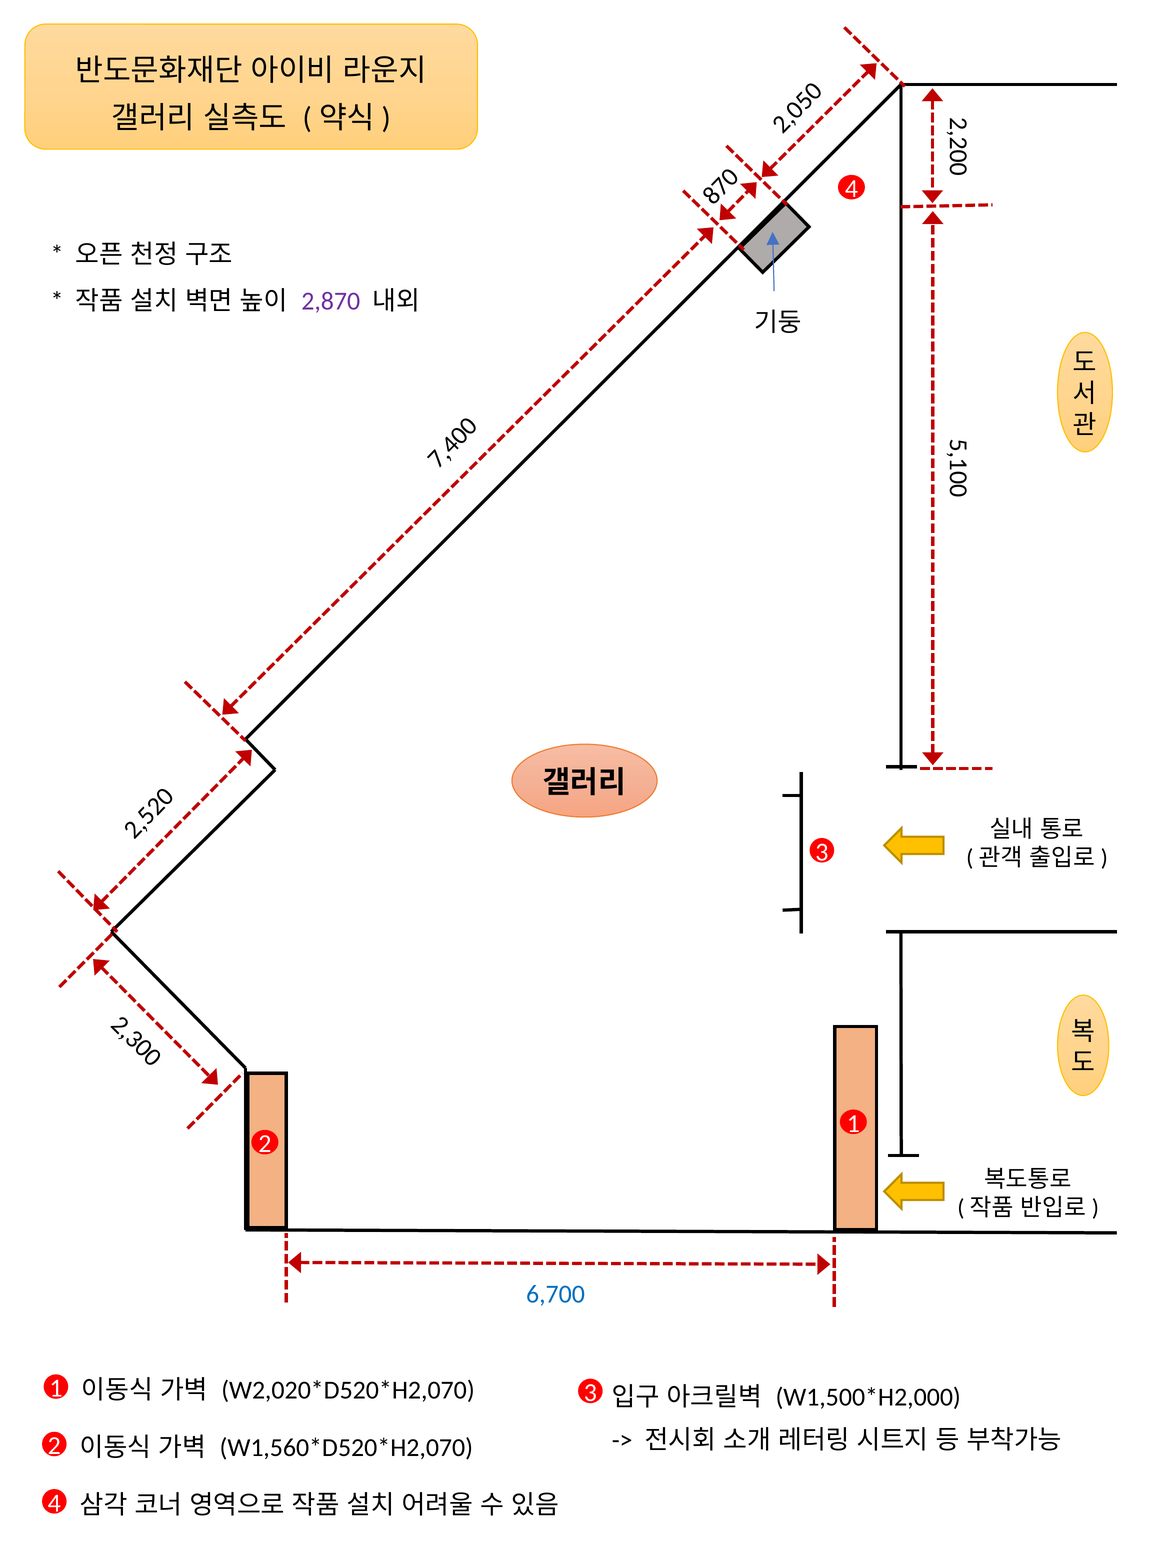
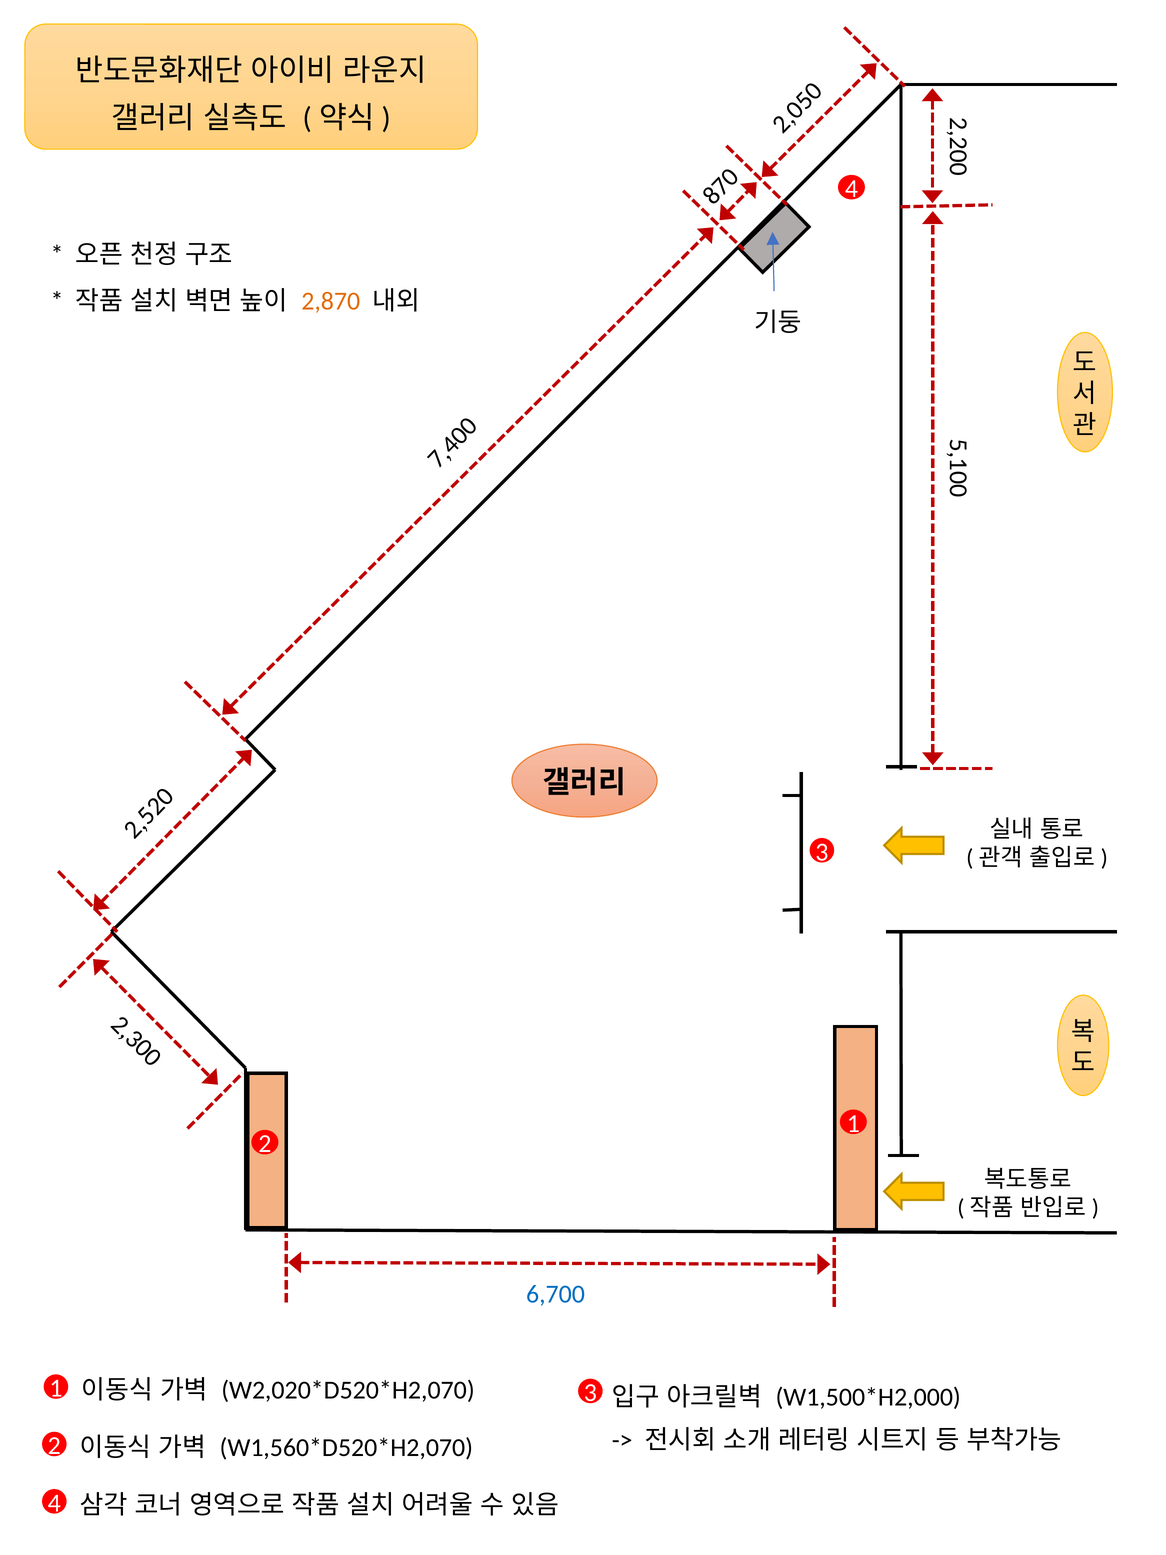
2,870 colour: purple -> orange
